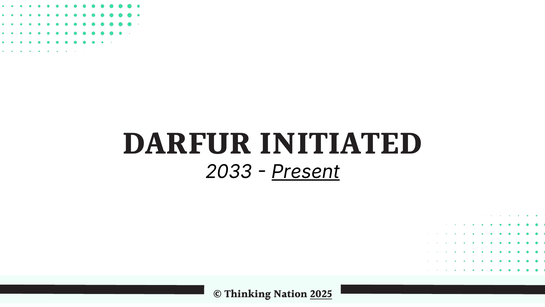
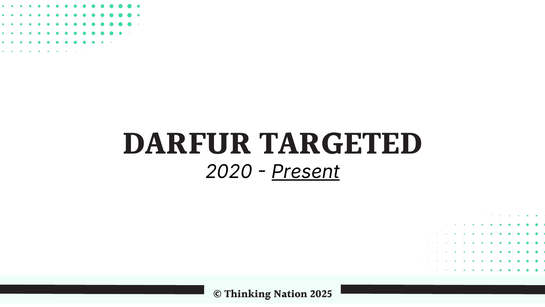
INITIATED: INITIATED -> TARGETED
2033: 2033 -> 2020
2025 underline: present -> none
